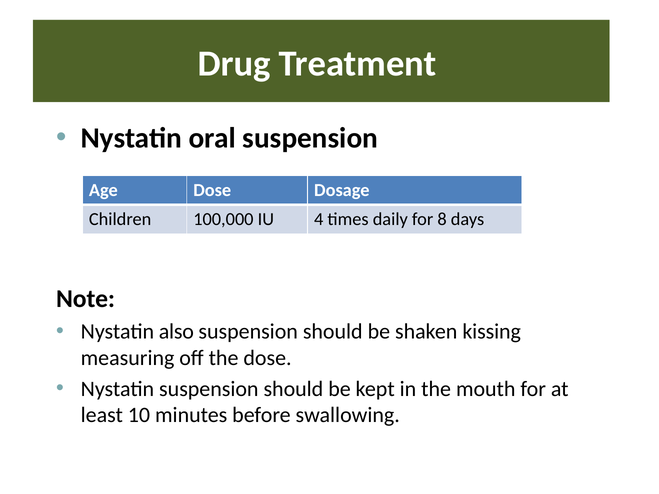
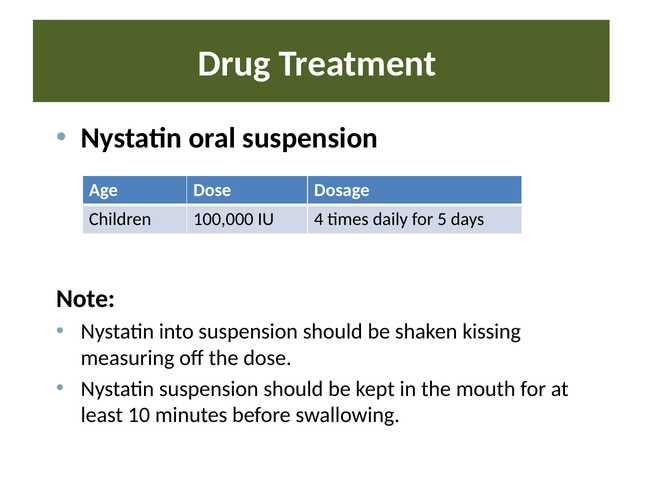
8: 8 -> 5
also: also -> into
